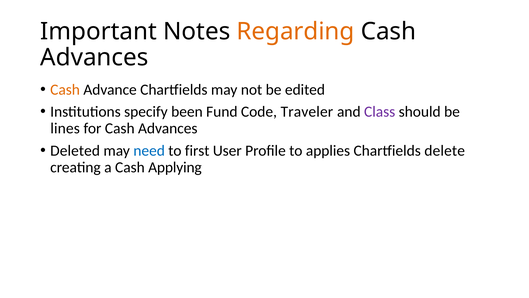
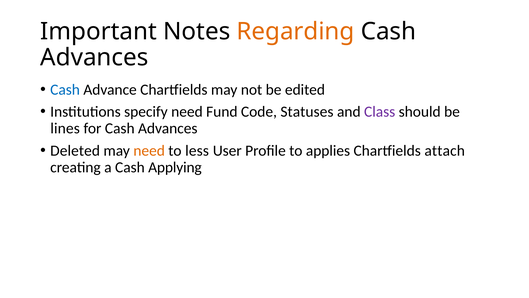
Cash at (65, 89) colour: orange -> blue
specify been: been -> need
Traveler: Traveler -> Statuses
need at (149, 150) colour: blue -> orange
first: first -> less
delete: delete -> attach
